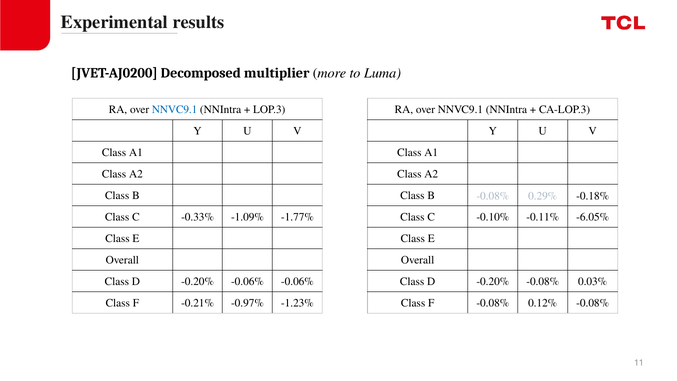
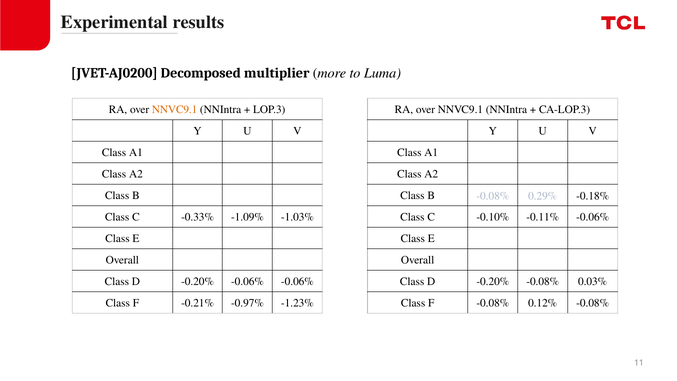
NNVC9.1 at (175, 110) colour: blue -> orange
-1.77%: -1.77% -> -1.03%
-0.11% -6.05%: -6.05% -> -0.06%
